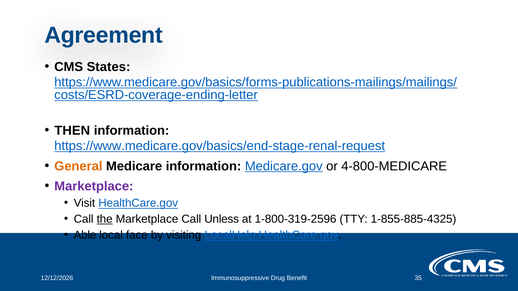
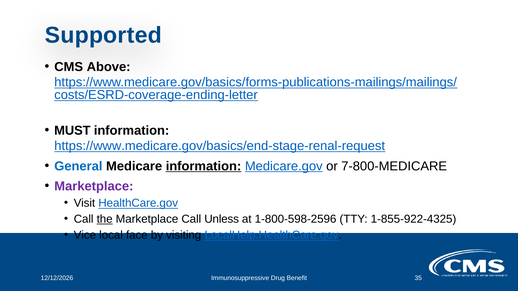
Agreement: Agreement -> Supported
States: States -> Above
THEN: THEN -> MUST
General colour: orange -> blue
information at (203, 166) underline: none -> present
4-800-MEDICARE: 4-800-MEDICARE -> 7-800-MEDICARE
1-800-319-2596: 1-800-319-2596 -> 1-800-598-2596
1-855-885-4325: 1-855-885-4325 -> 1-855-922-4325
Able: Able -> Vice
